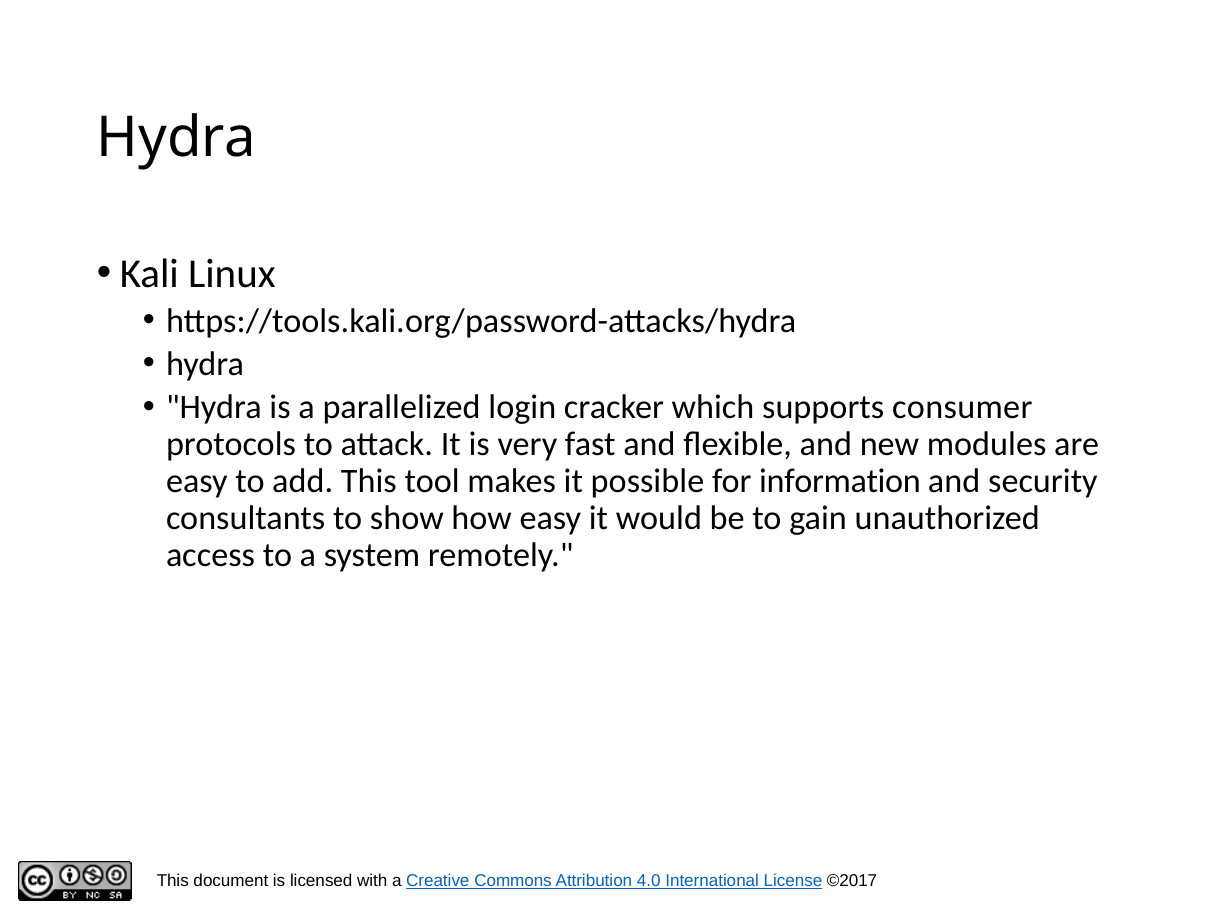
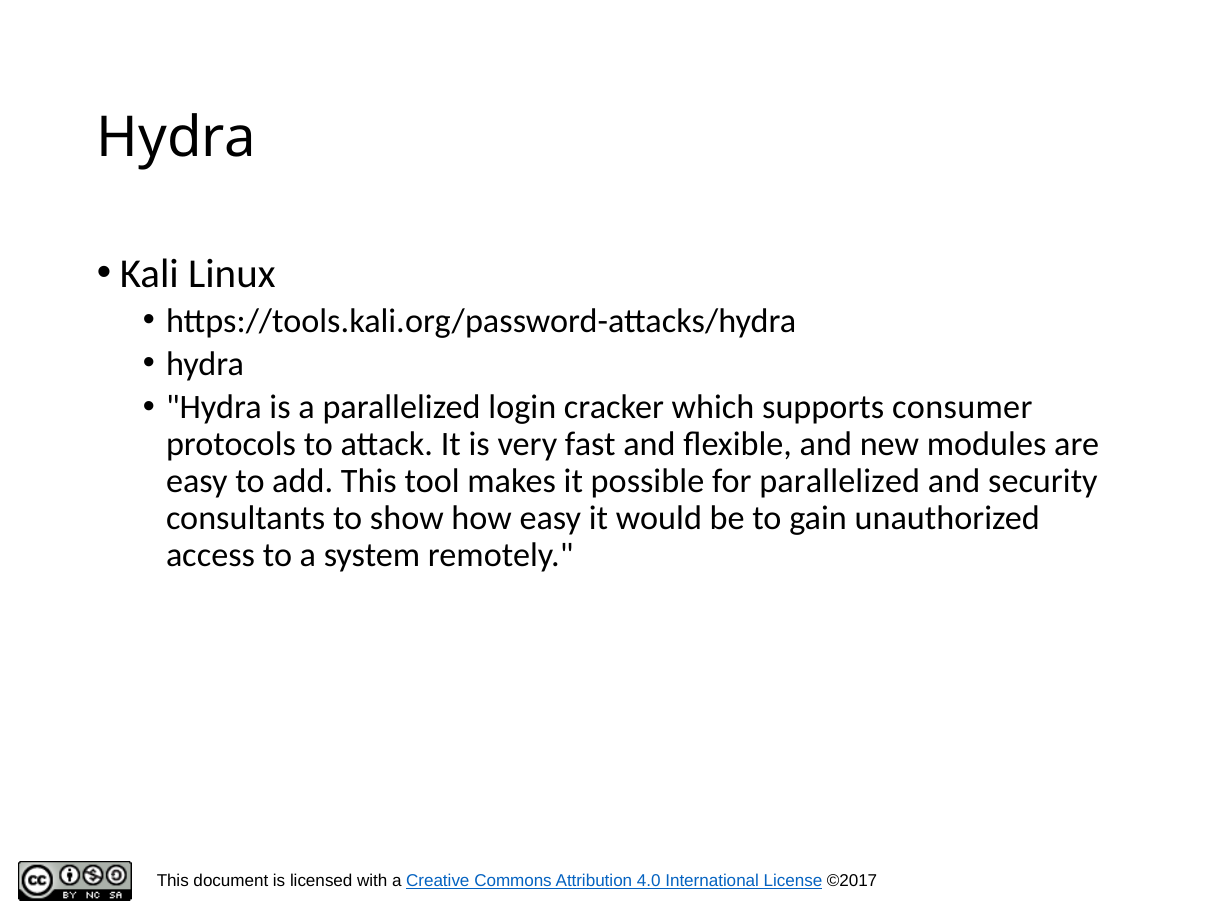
for information: information -> parallelized
